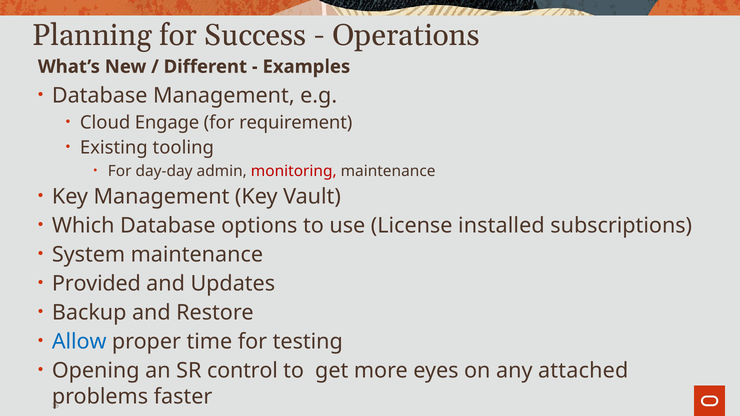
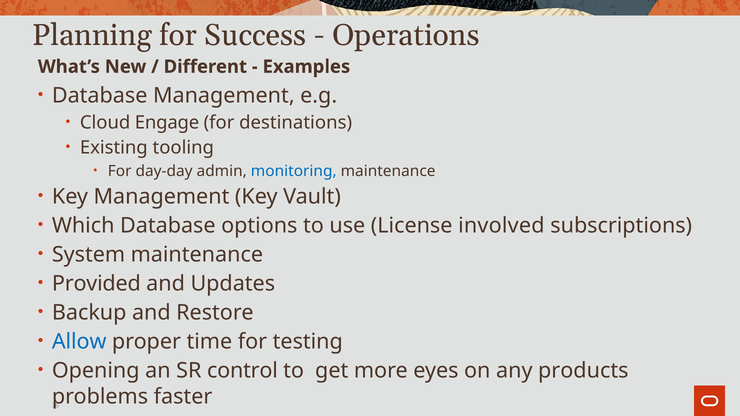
requirement: requirement -> destinations
monitoring colour: red -> blue
installed: installed -> involved
attached: attached -> products
